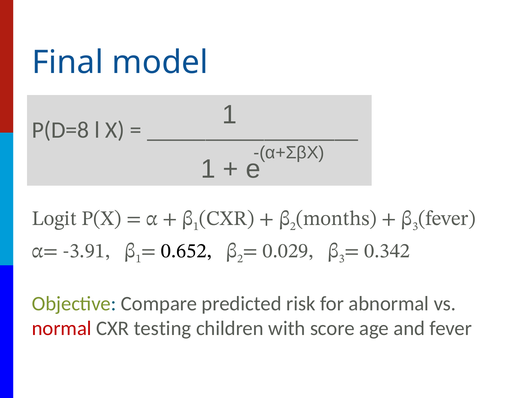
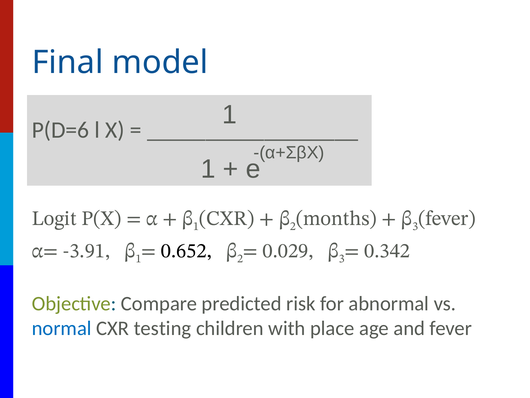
P(D=8: P(D=8 -> P(D=6
normal colour: red -> blue
score: score -> place
